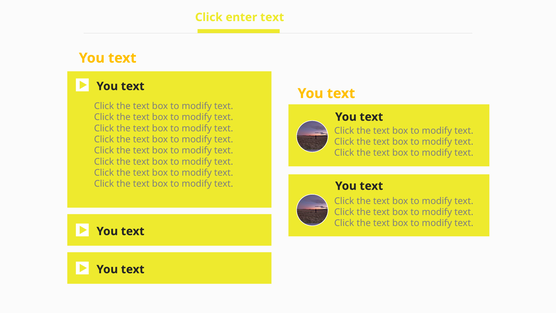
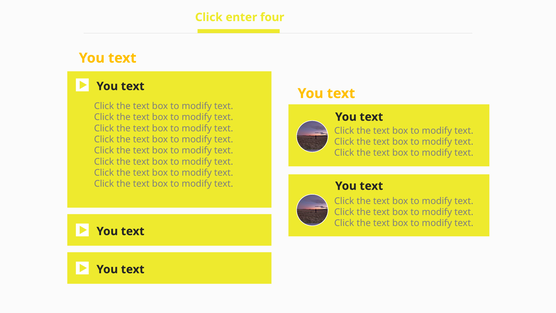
enter text: text -> four
